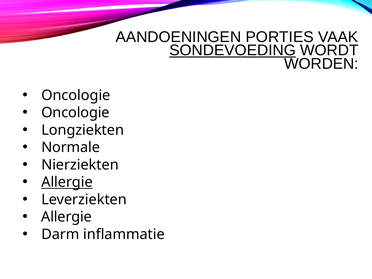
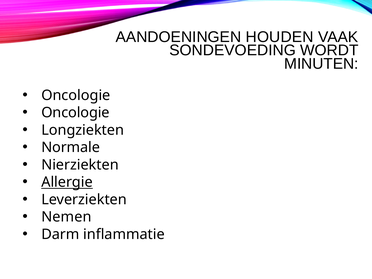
PORTIES: PORTIES -> HOUDEN
SONDEVOEDING underline: present -> none
WORDEN: WORDEN -> MINUTEN
Allergie at (67, 217): Allergie -> Nemen
